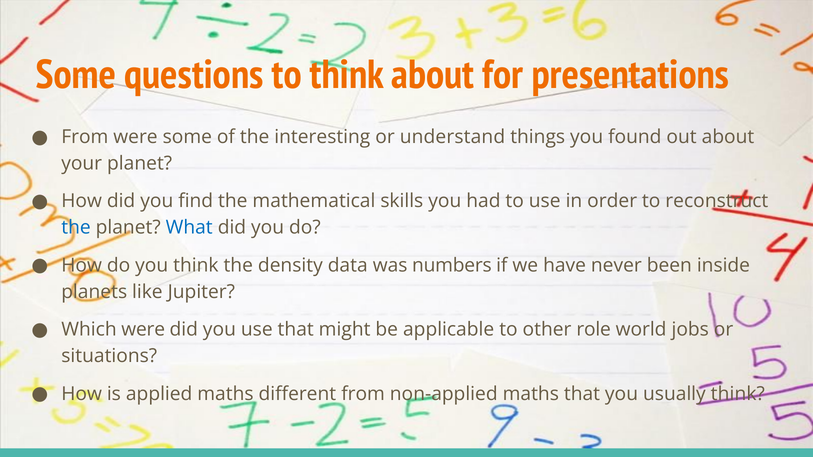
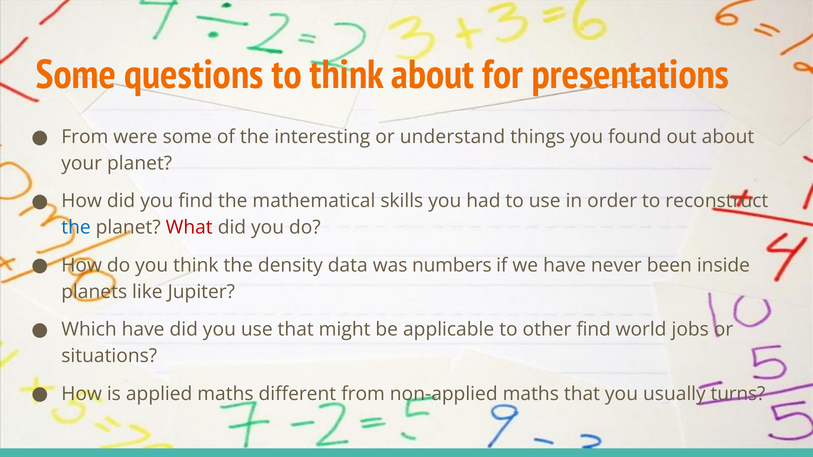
What colour: blue -> red
Which were: were -> have
other role: role -> find
usually think: think -> turns
